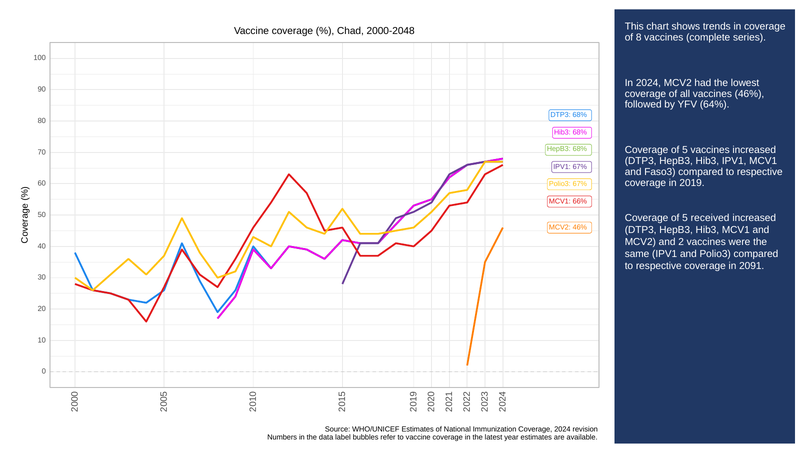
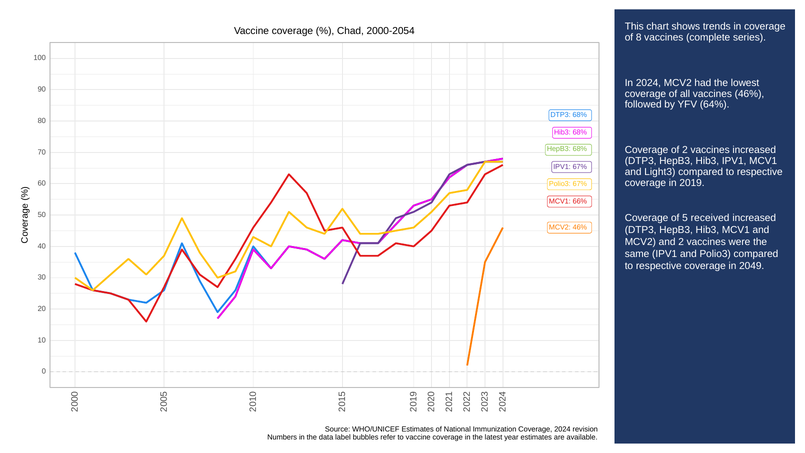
2000-2048: 2000-2048 -> 2000-2054
5 at (685, 150): 5 -> 2
Faso3: Faso3 -> Light3
2091: 2091 -> 2049
